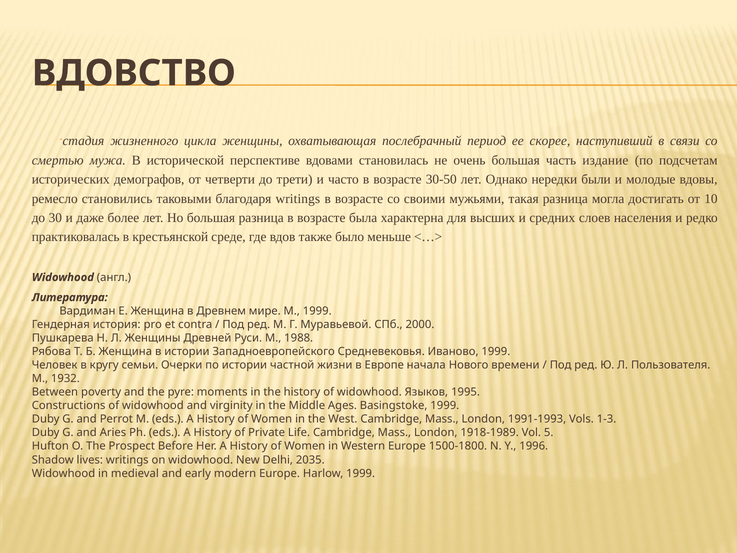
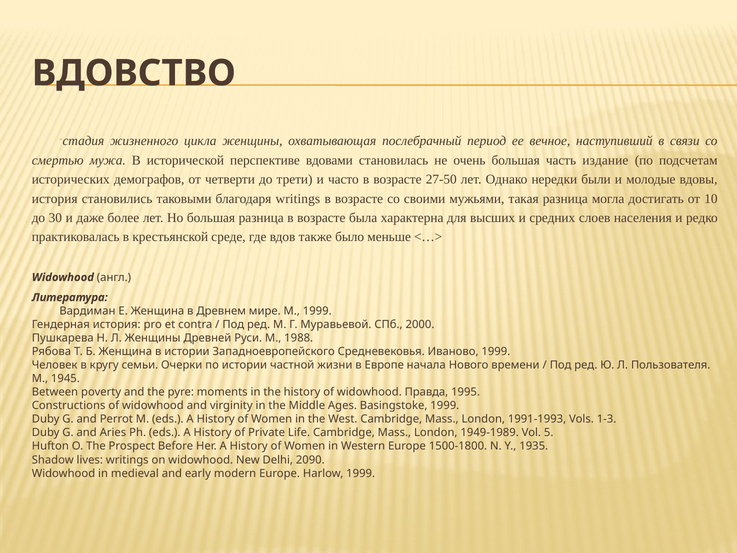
скорее: скорее -> вечное
30-50: 30-50 -> 27-50
ремесло at (55, 199): ремесло -> история
1932: 1932 -> 1945
Языков: Языков -> Правда
1918-1989: 1918-1989 -> 1949-1989
1996: 1996 -> 1935
2035: 2035 -> 2090
